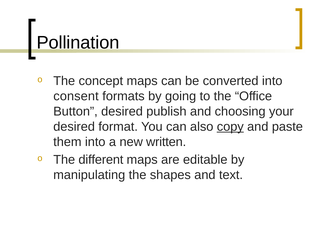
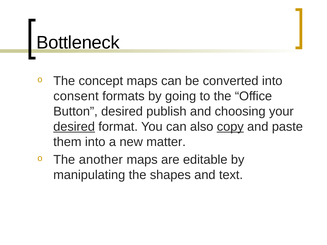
Pollination: Pollination -> Bottleneck
desired at (74, 127) underline: none -> present
written: written -> matter
different: different -> another
